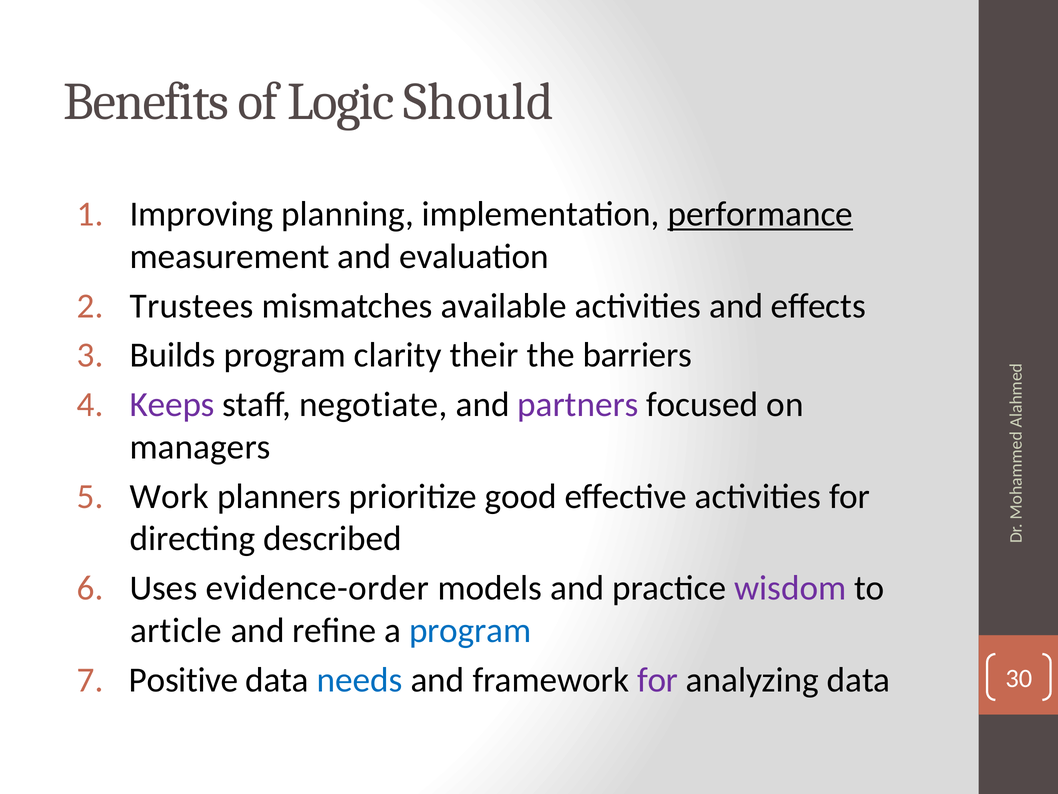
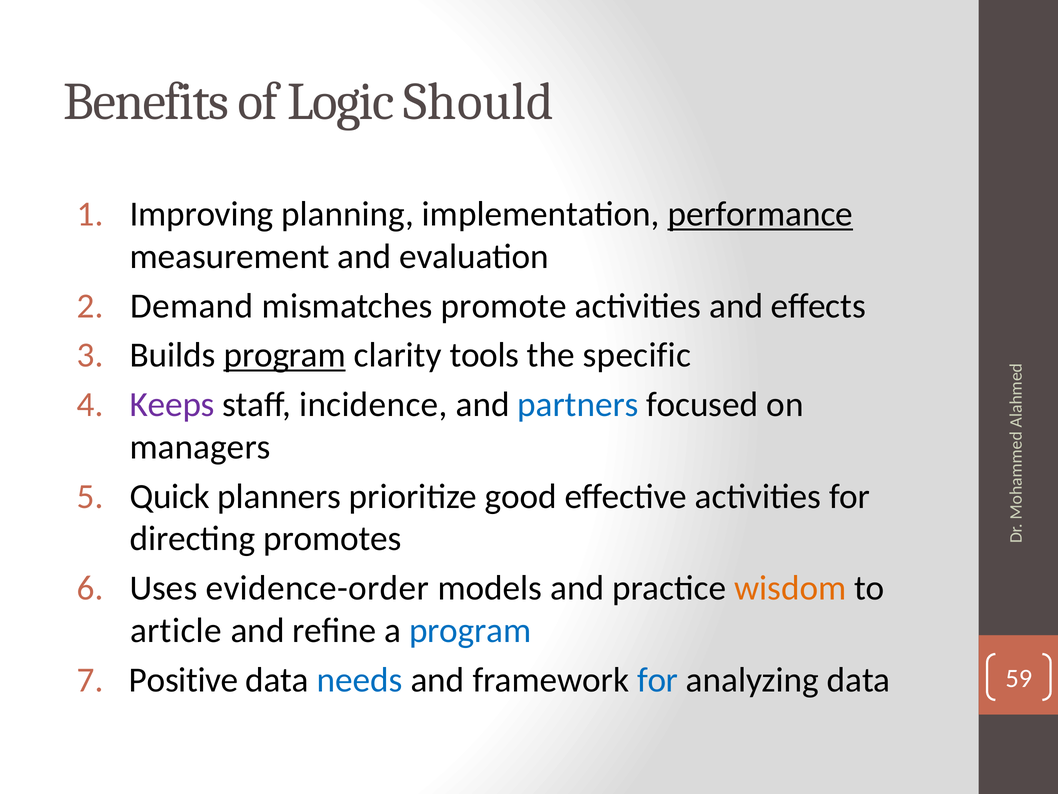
Trustees: Trustees -> Demand
available: available -> promote
program at (285, 355) underline: none -> present
their: their -> tools
barriers: barriers -> specific
negotiate: negotiate -> incidence
partners colour: purple -> blue
Work: Work -> Quick
described: described -> promotes
wisdom colour: purple -> orange
for at (658, 680) colour: purple -> blue
30: 30 -> 59
